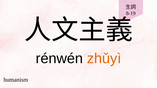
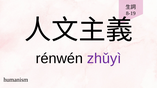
zhǔyì colour: orange -> purple
